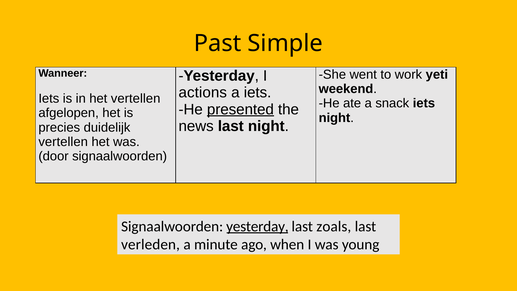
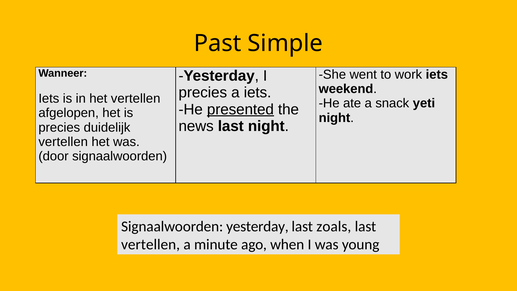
work yeti: yeti -> iets
actions at (203, 93): actions -> precies
snack iets: iets -> yeti
yesterday at (257, 226) underline: present -> none
verleden at (151, 244): verleden -> vertellen
